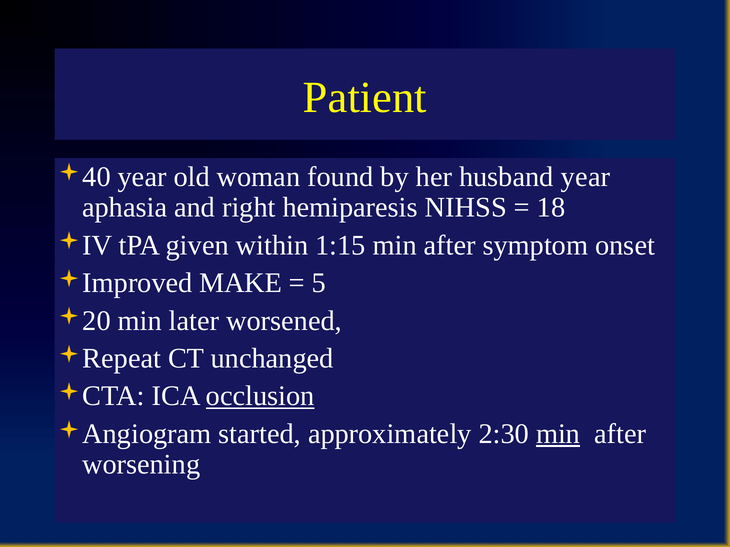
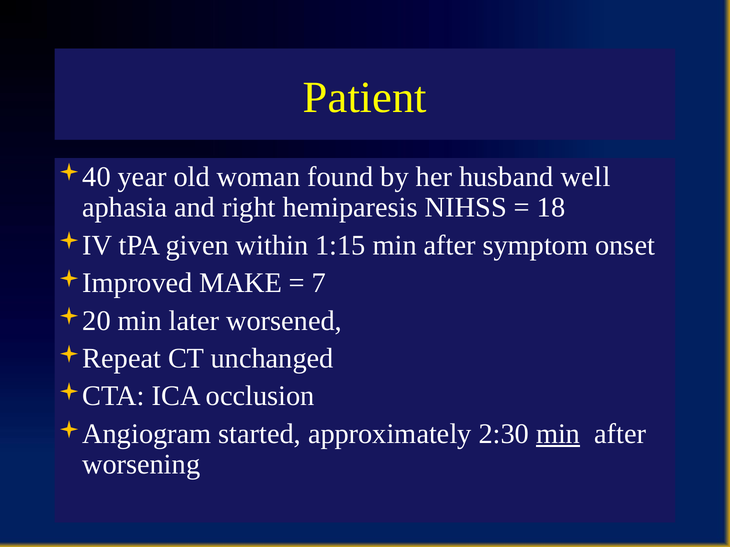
husband year: year -> well
5: 5 -> 7
occlusion underline: present -> none
